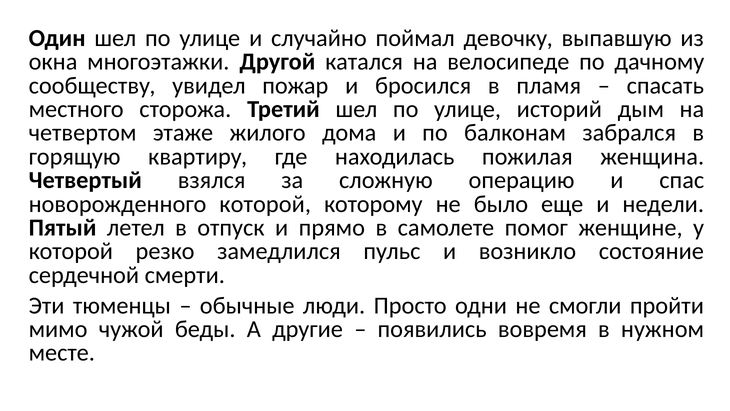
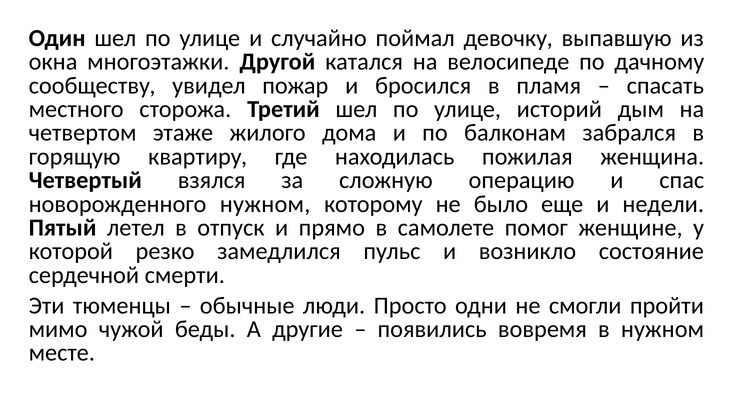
новорожденного которой: которой -> нужном
